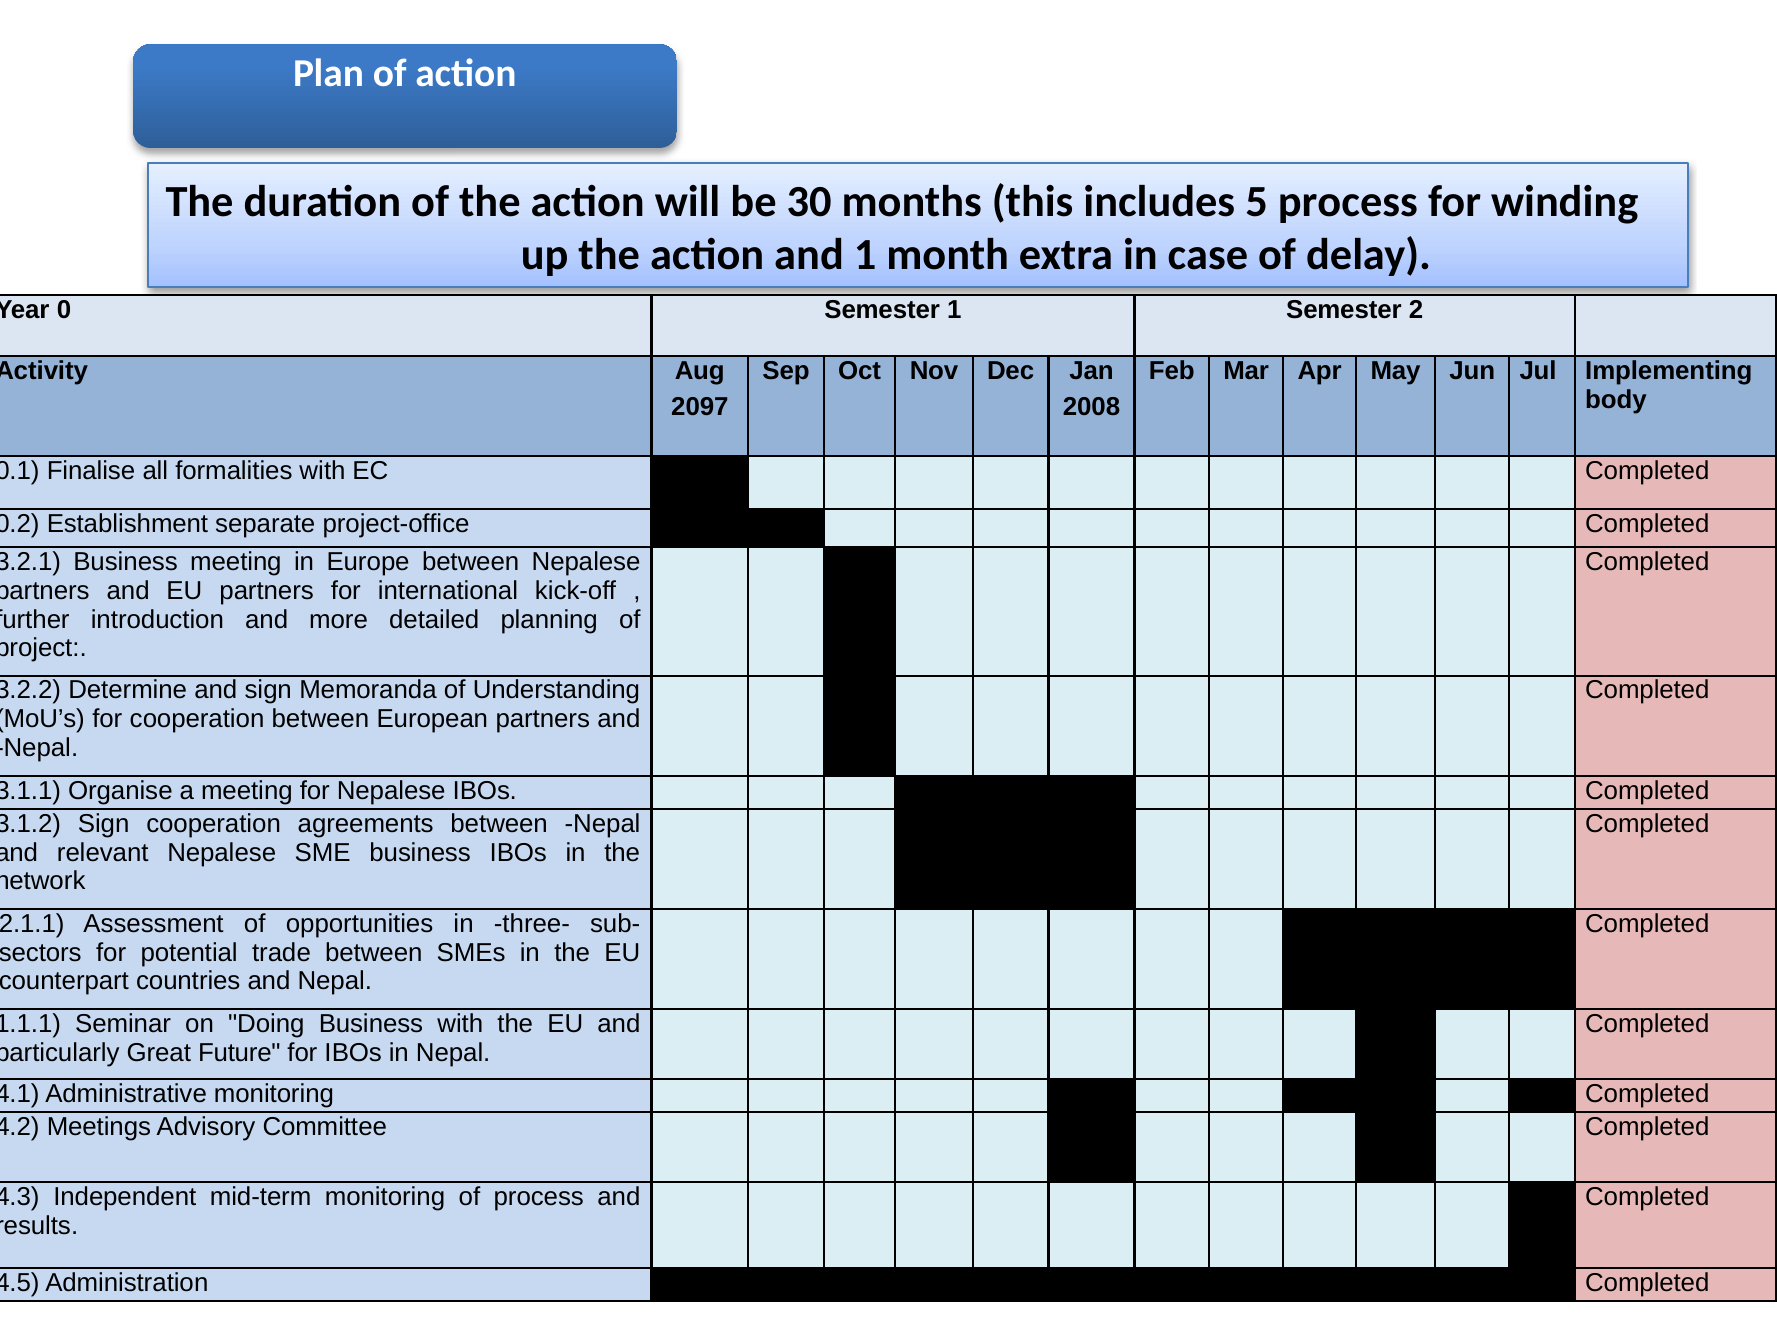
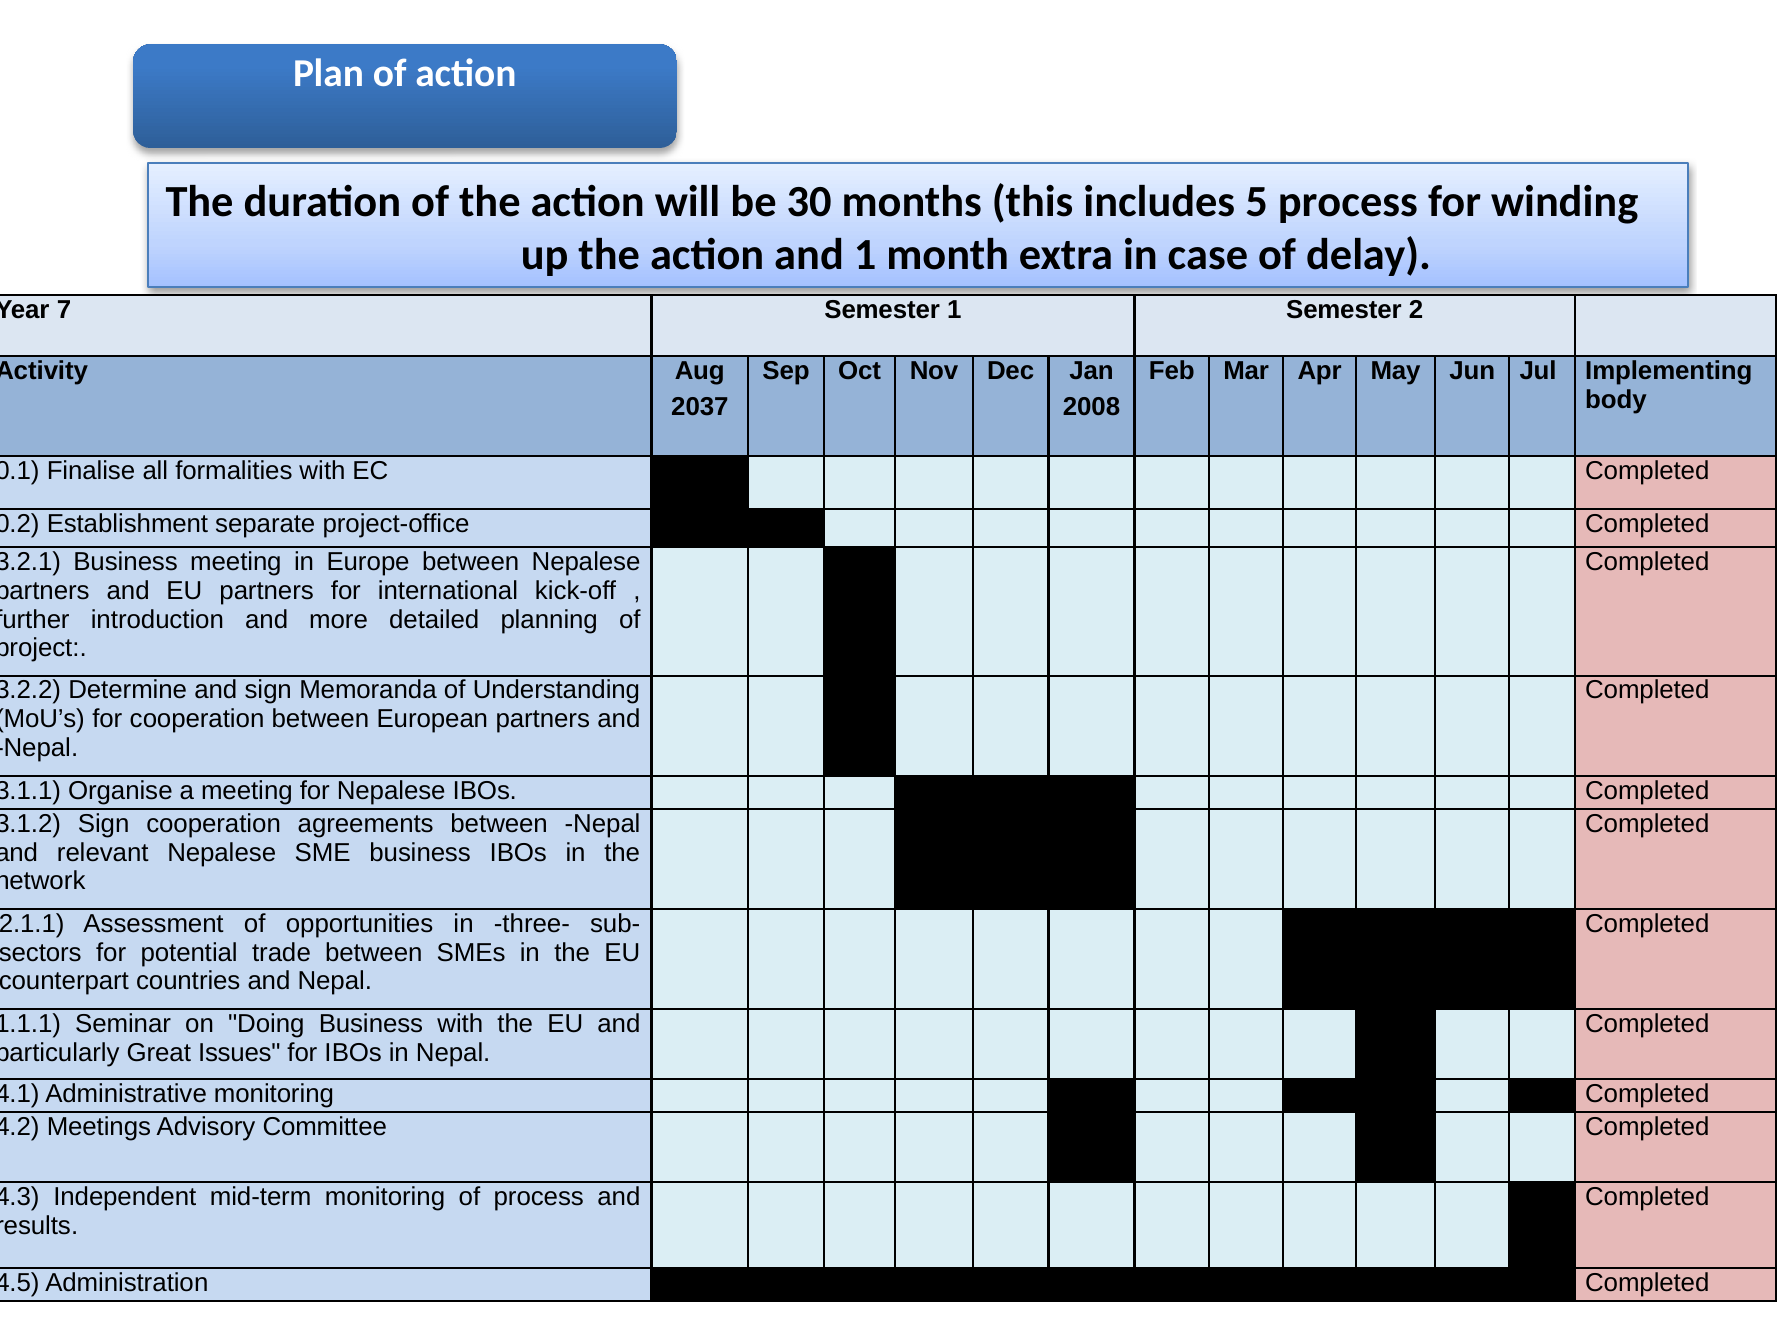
0: 0 -> 7
2097: 2097 -> 2037
Future: Future -> Issues
